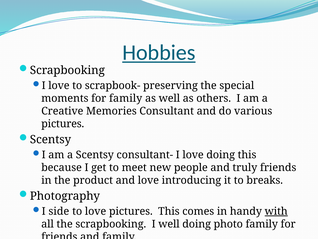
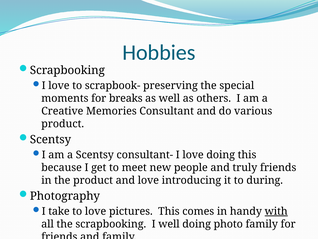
Hobbies underline: present -> none
for family: family -> breaks
pictures at (63, 124): pictures -> product
breaks: breaks -> during
side: side -> take
